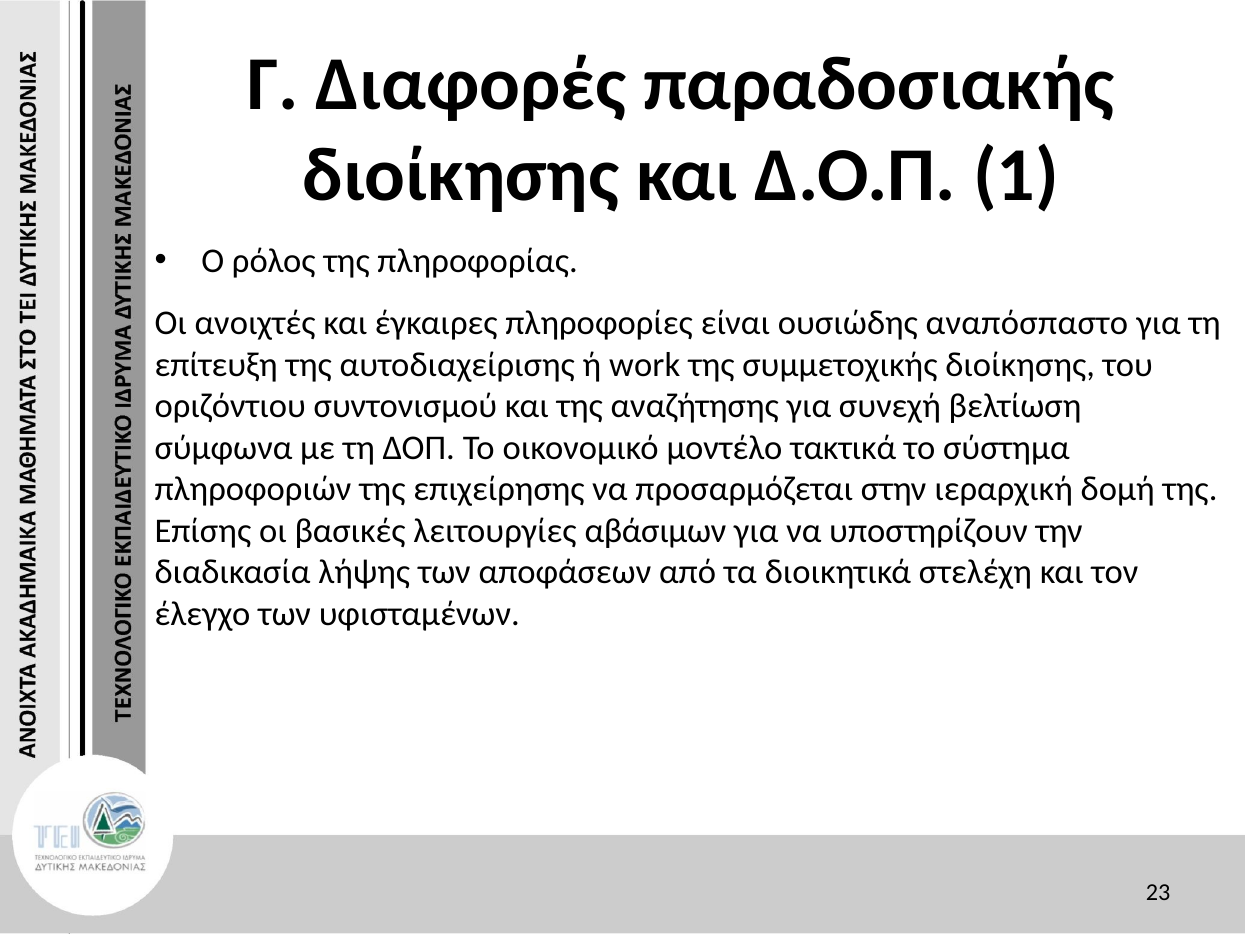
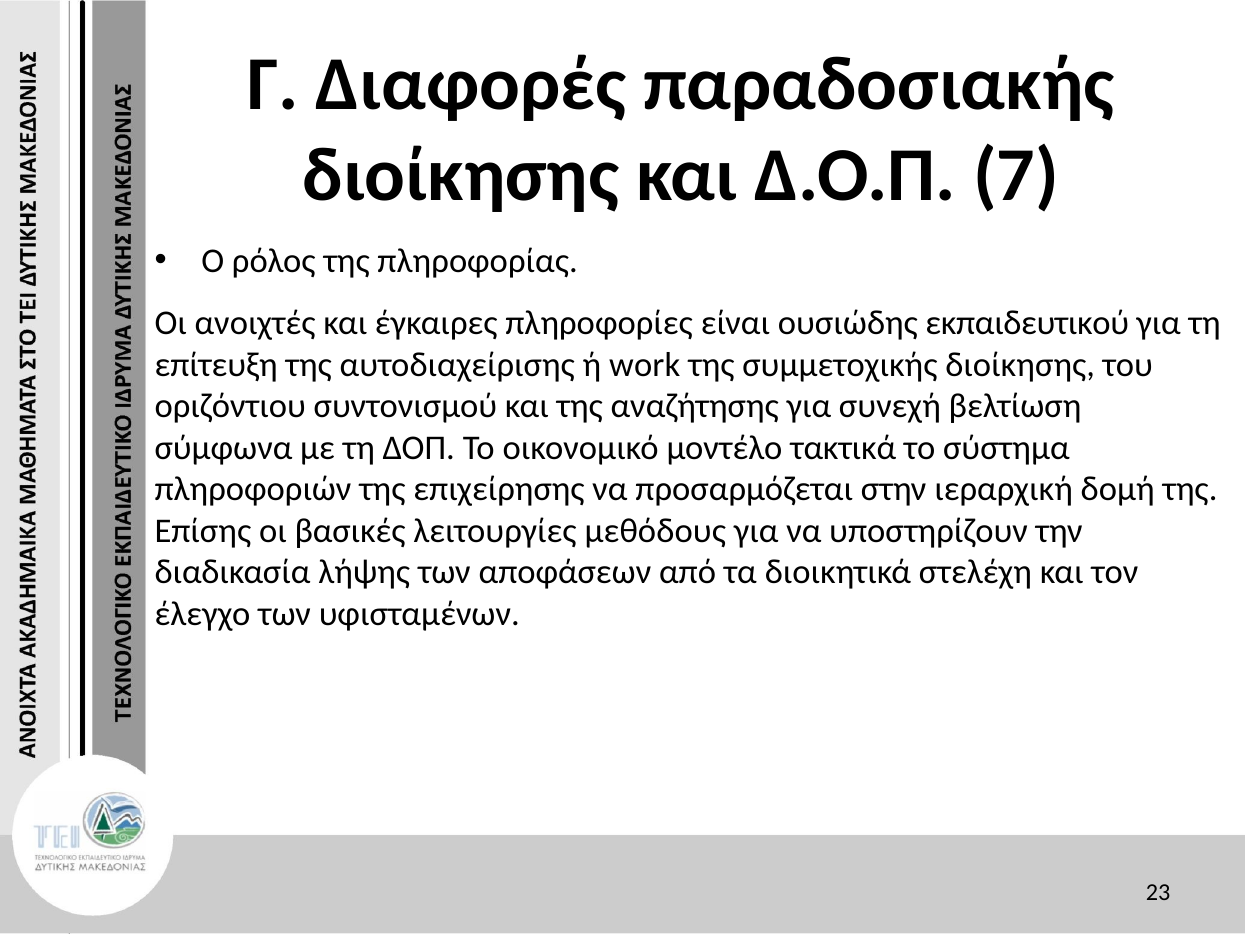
1: 1 -> 7
αναπόσπαστο: αναπόσπαστο -> εκπαιδευτικού
αβάσιμων: αβάσιμων -> μεθόδους
